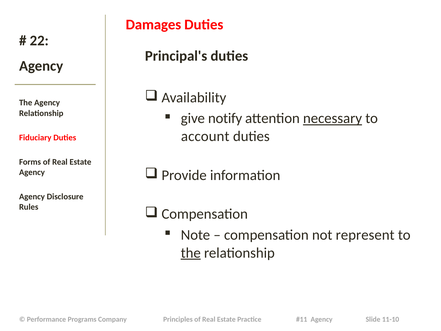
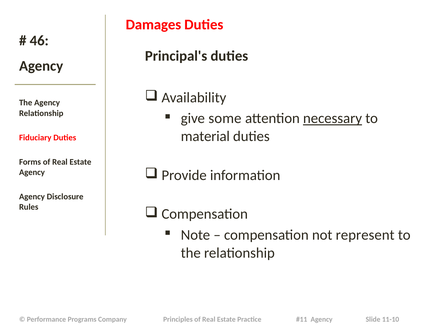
22: 22 -> 46
notify: notify -> some
account: account -> material
the at (191, 253) underline: present -> none
